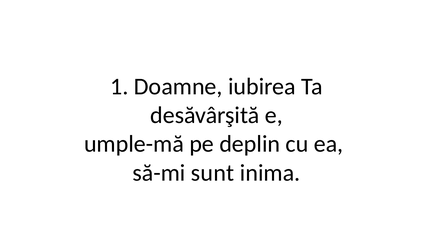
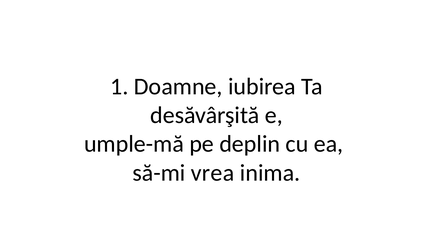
sunt: sunt -> vrea
